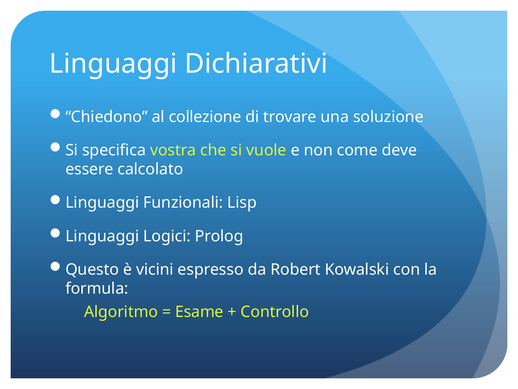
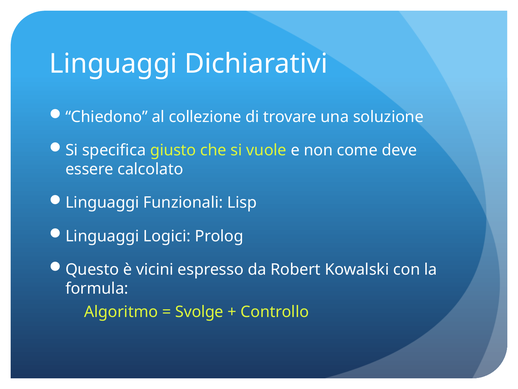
vostra: vostra -> giusto
Esame: Esame -> Svolge
